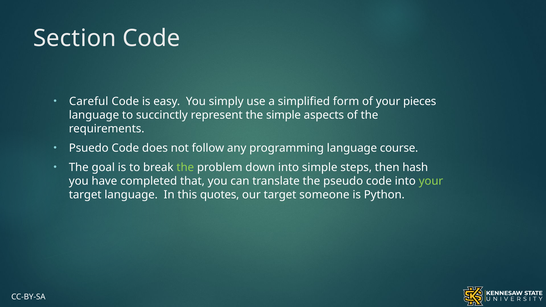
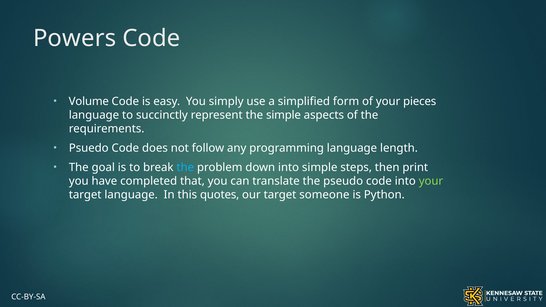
Section: Section -> Powers
Careful: Careful -> Volume
course: course -> length
the at (185, 168) colour: light green -> light blue
hash: hash -> print
